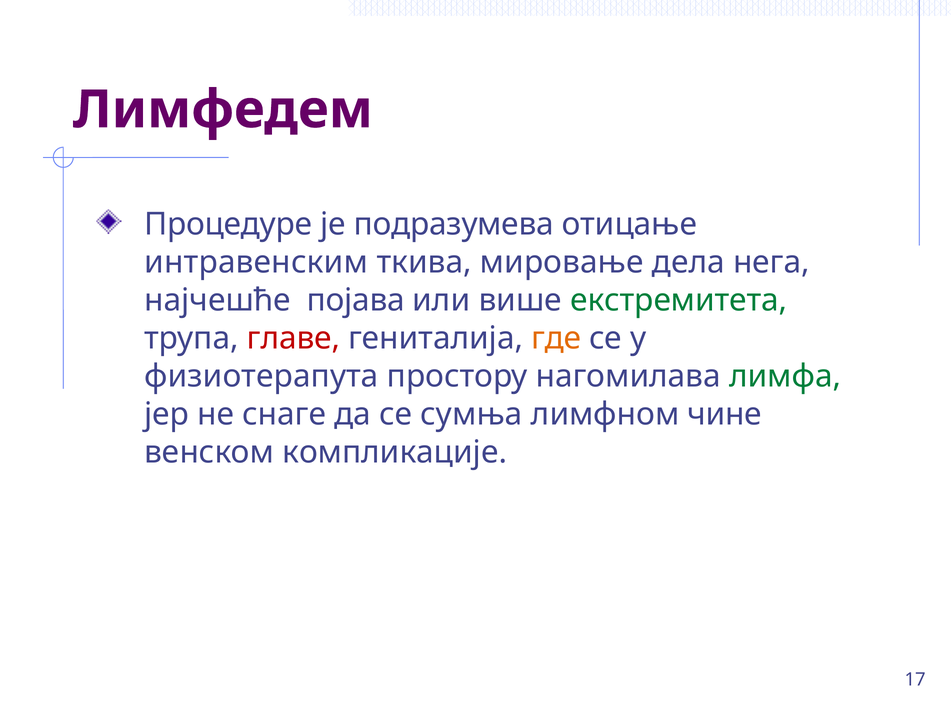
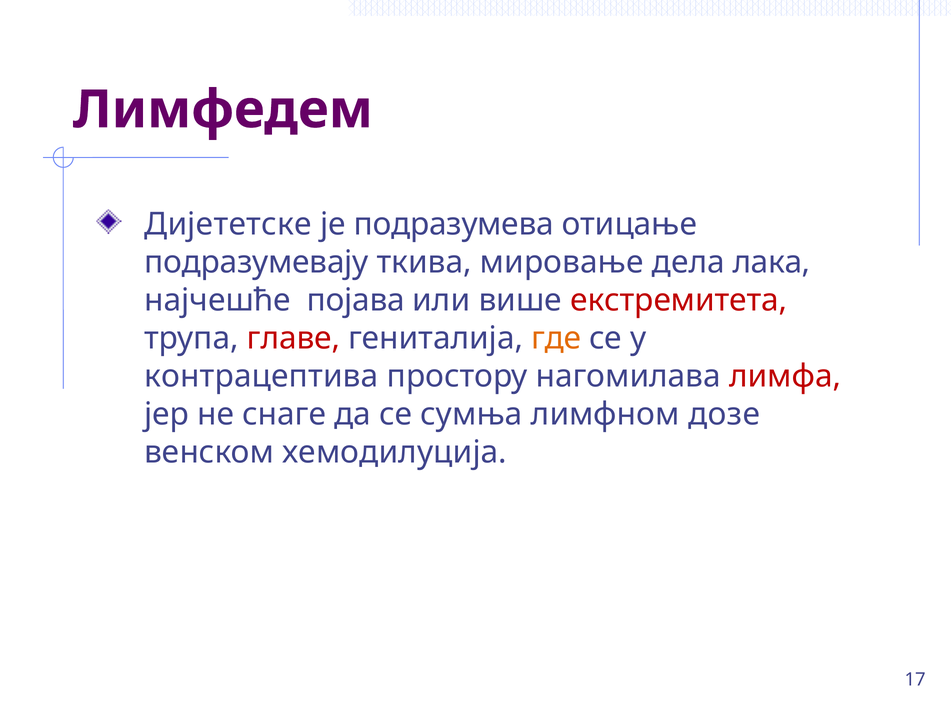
Процедуре: Процедуре -> Дијететске
интравенским: интравенским -> подразумевају
нега: нега -> лака
екстремитета colour: green -> red
физиотерапута: физиотерапута -> контрацептива
лимфа colour: green -> red
чине: чине -> дозе
компликације: компликације -> хемодилуција
